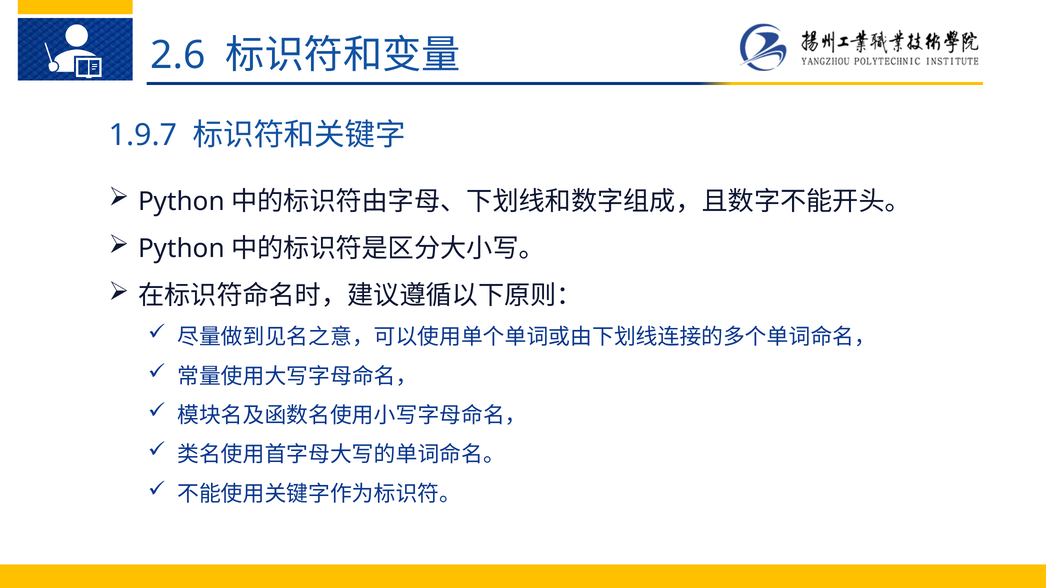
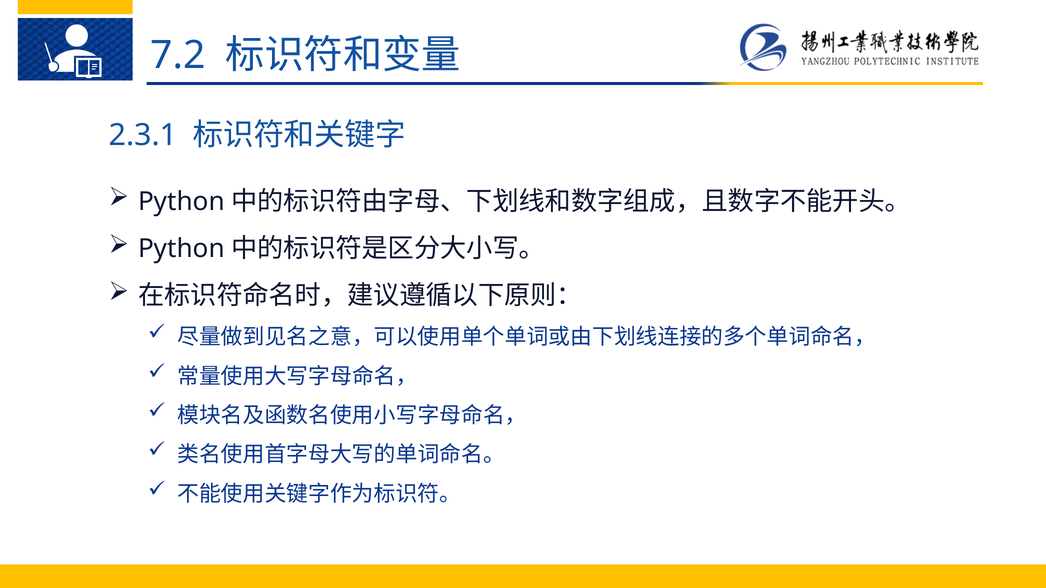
2.6: 2.6 -> 7.2
1.9.7: 1.9.7 -> 2.3.1
